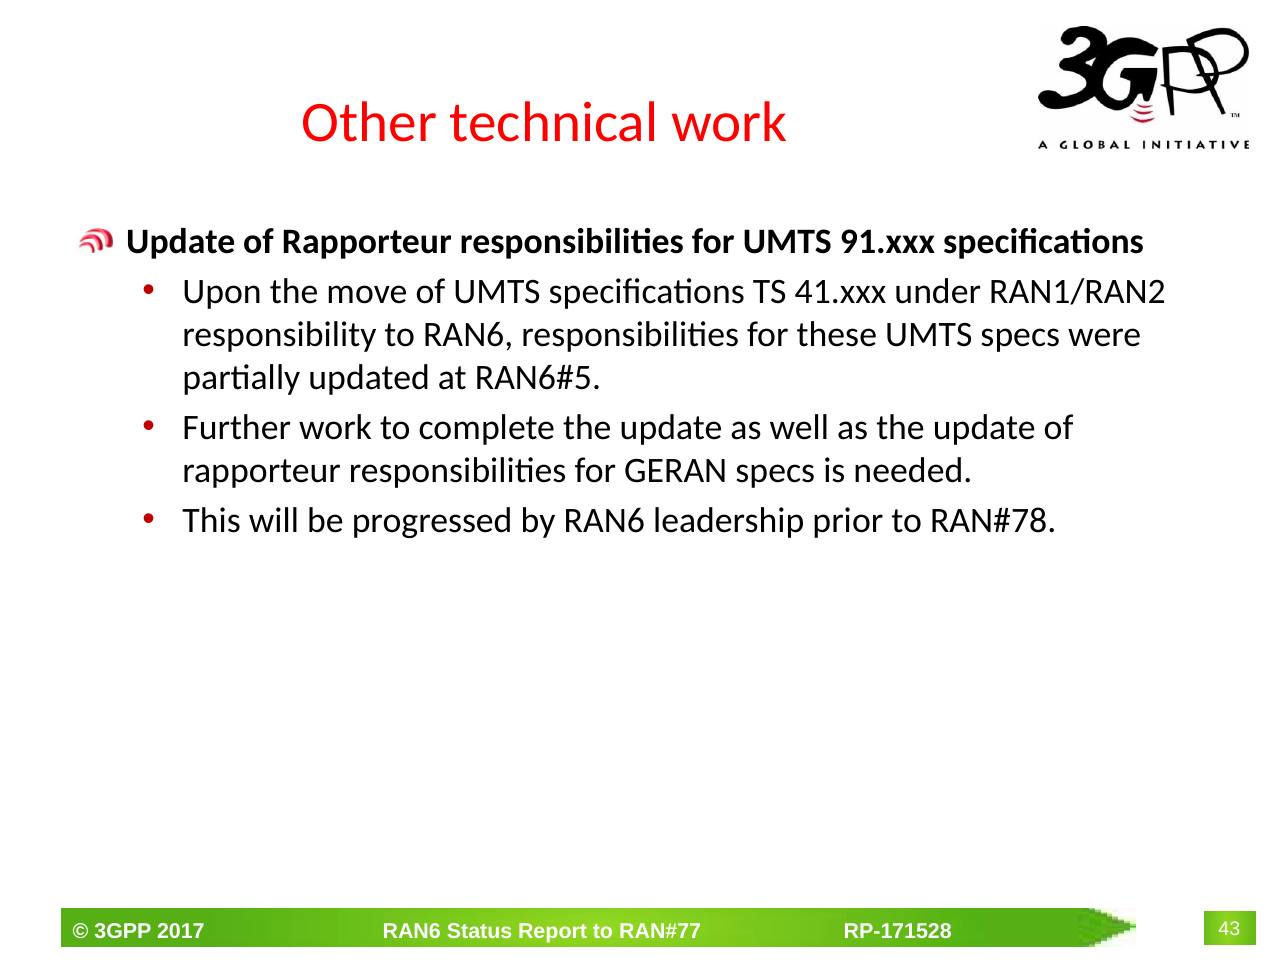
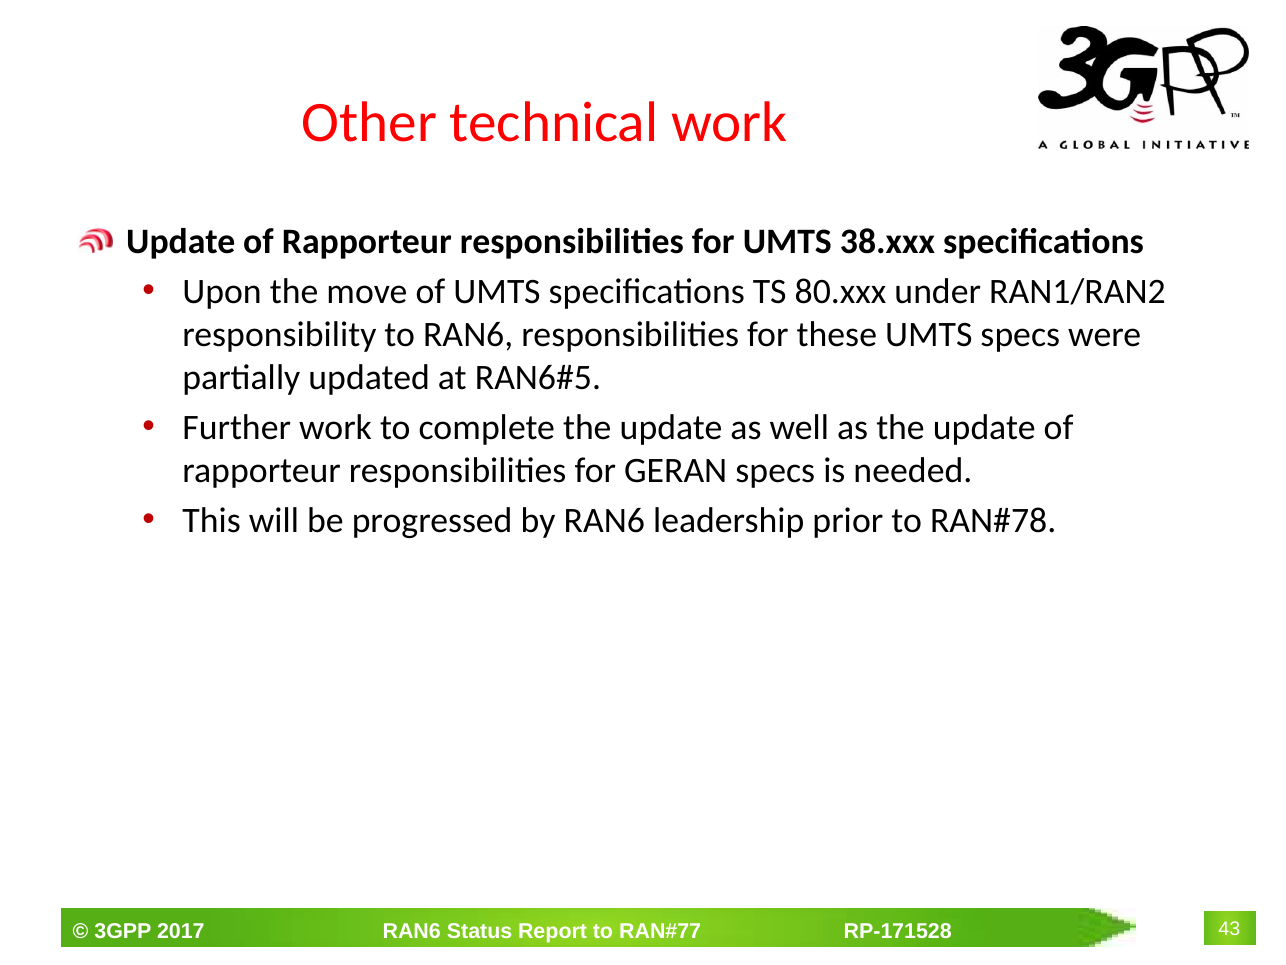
91.xxx: 91.xxx -> 38.xxx
41.xxx: 41.xxx -> 80.xxx
